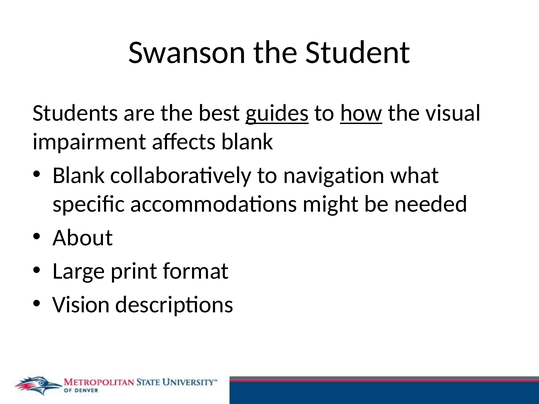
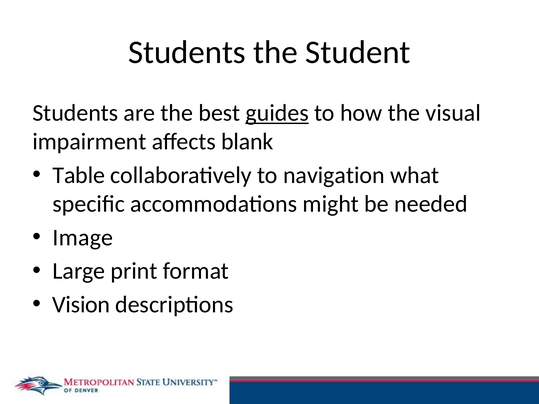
Swanson at (187, 52): Swanson -> Students
how underline: present -> none
Blank at (79, 175): Blank -> Table
About: About -> Image
